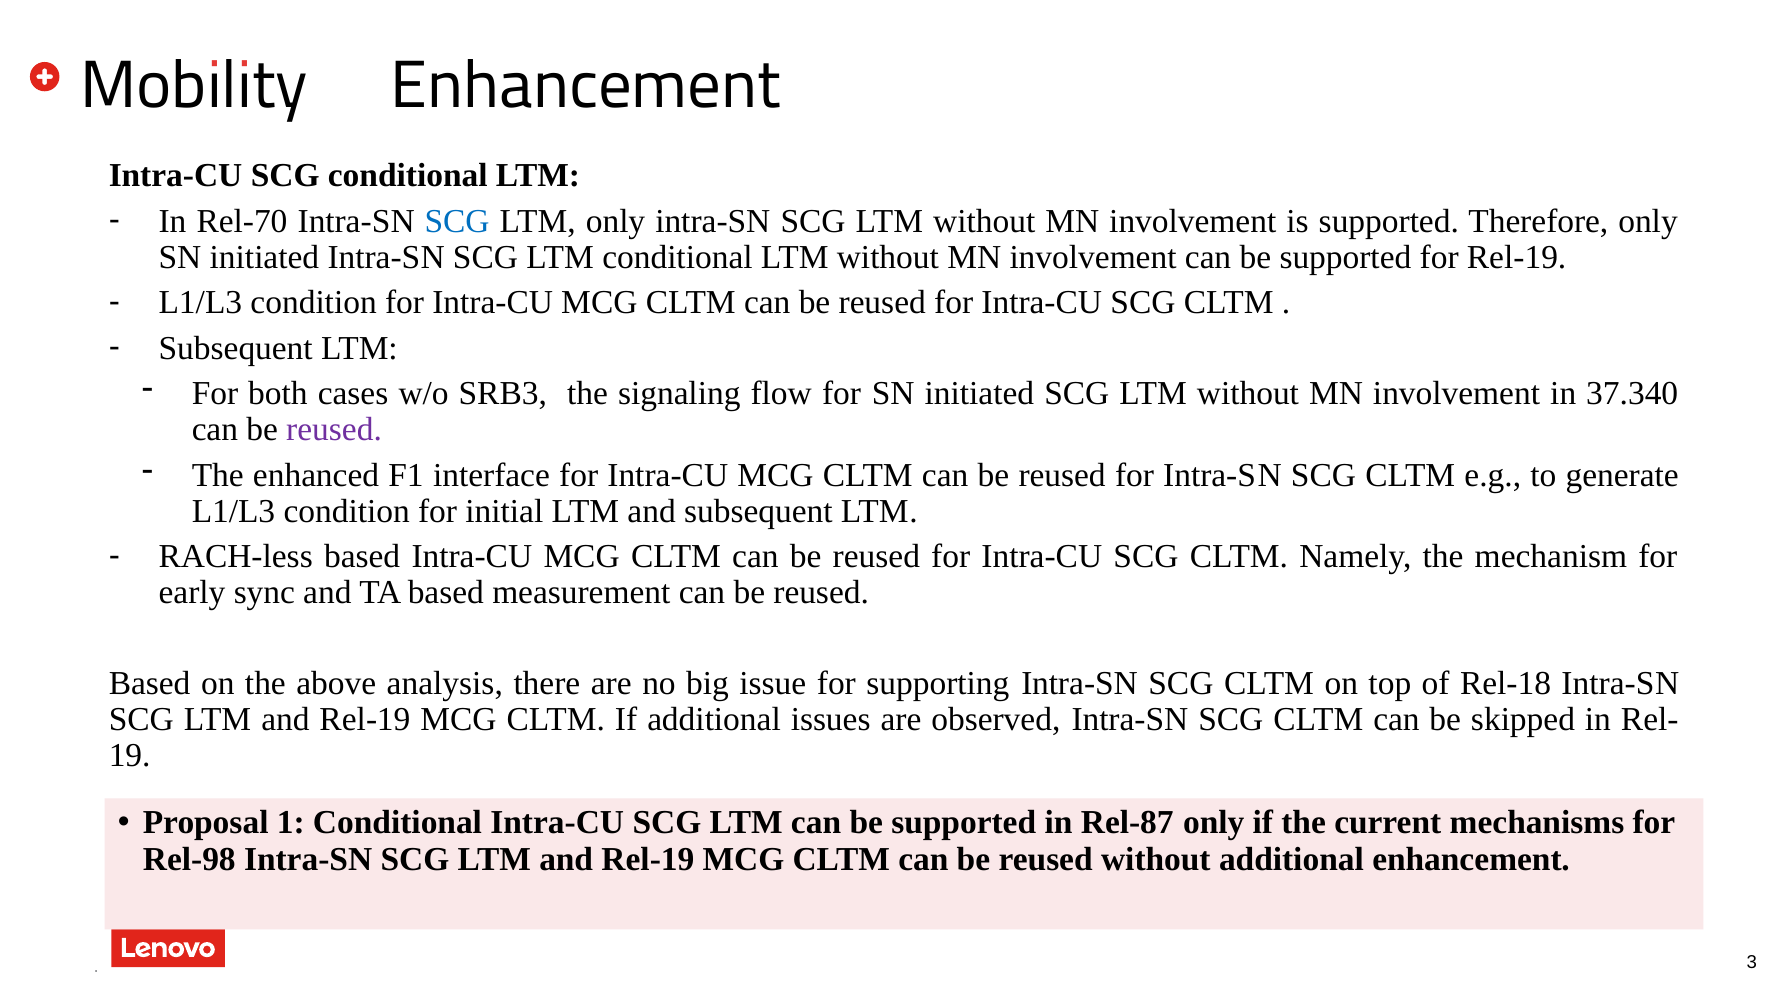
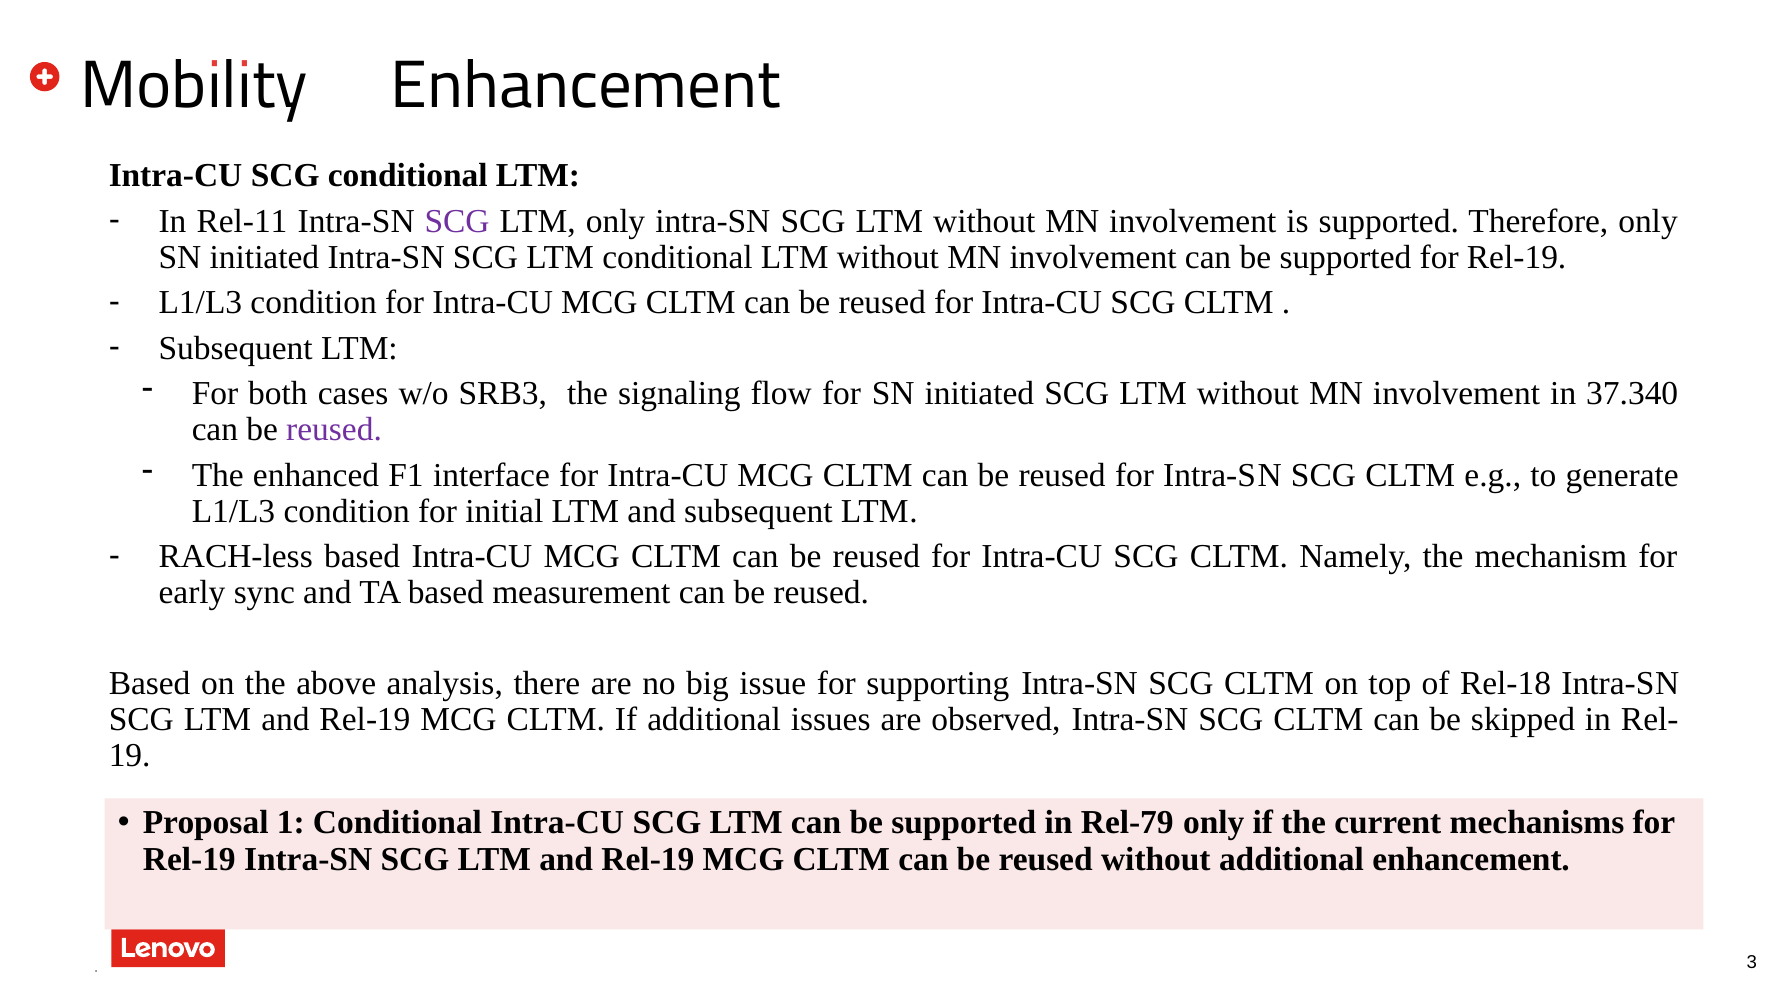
Rel-70: Rel-70 -> Rel-11
SCG at (457, 221) colour: blue -> purple
Rel-87: Rel-87 -> Rel-79
Rel-98 at (189, 859): Rel-98 -> Rel-19
